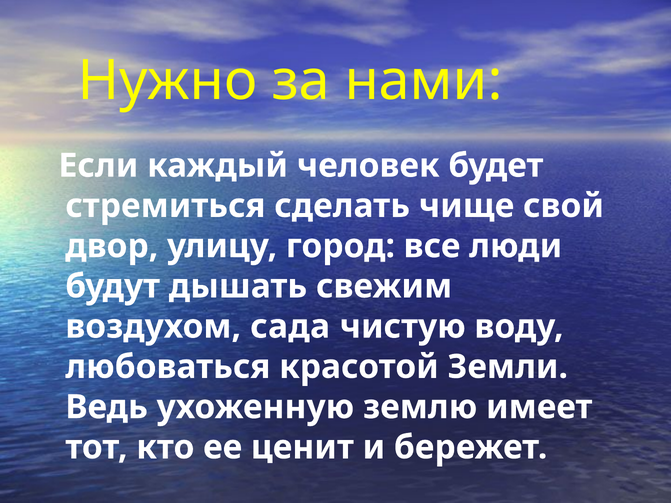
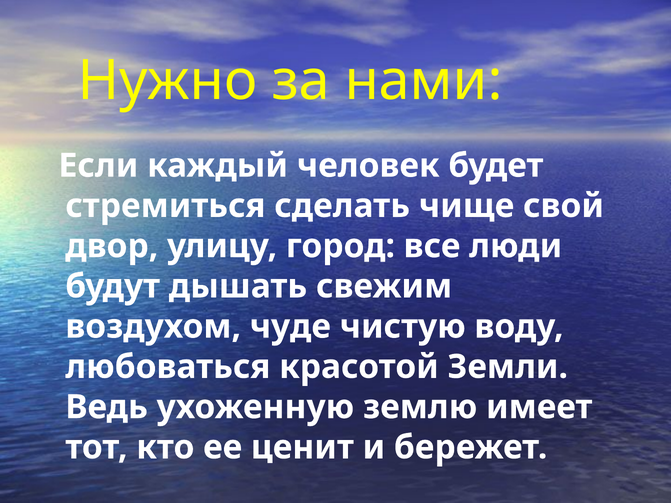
сада: сада -> чуде
